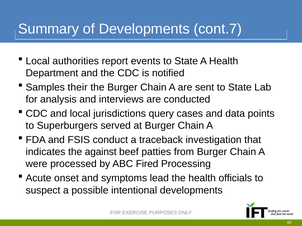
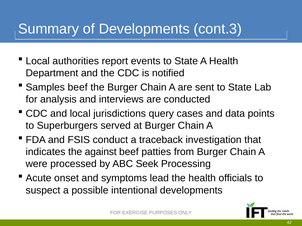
cont.7: cont.7 -> cont.3
Samples their: their -> beef
Fired: Fired -> Seek
